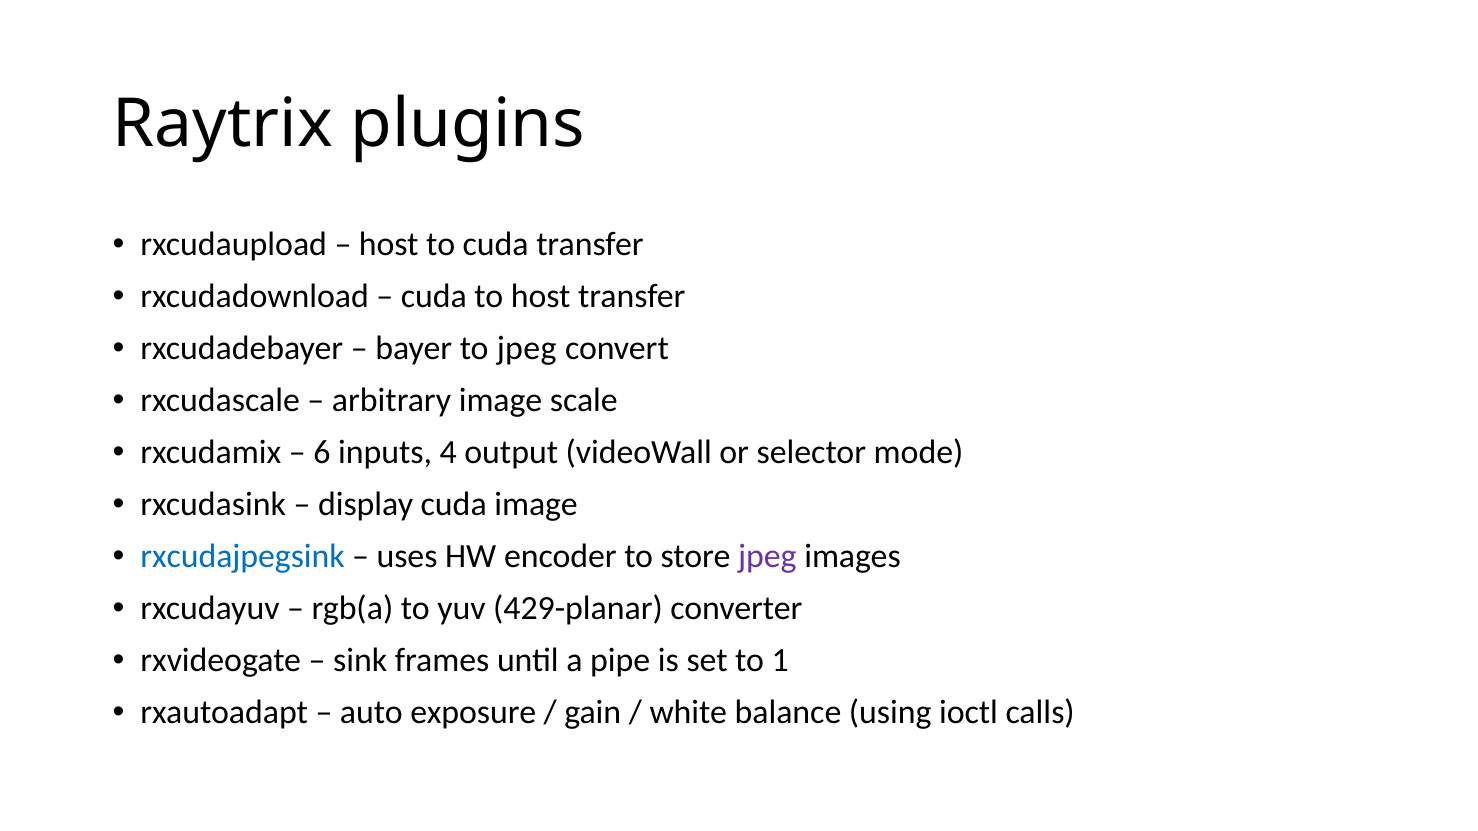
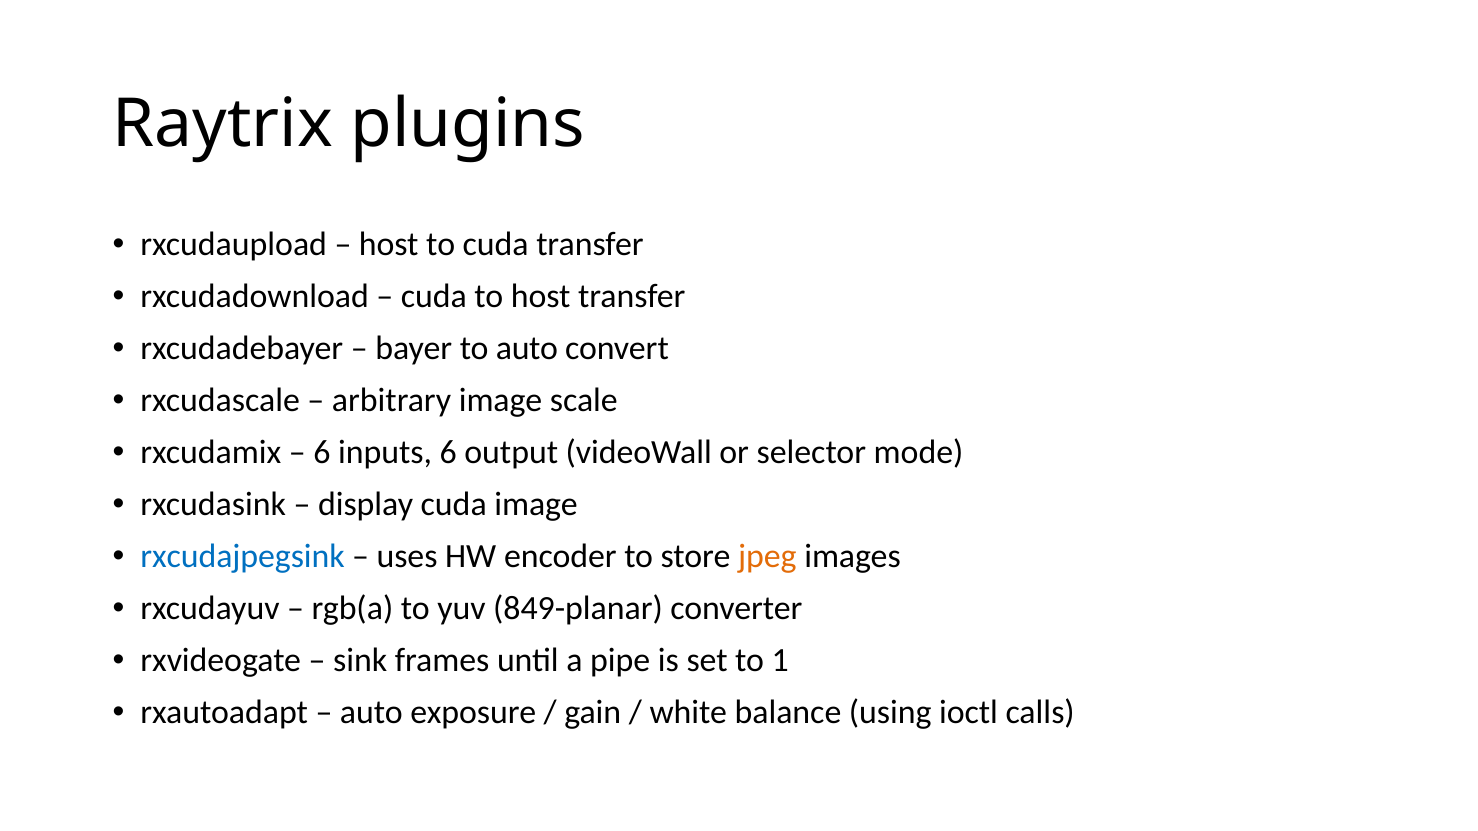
to jpeg: jpeg -> auto
inputs 4: 4 -> 6
jpeg at (767, 557) colour: purple -> orange
429-planar: 429-planar -> 849-planar
